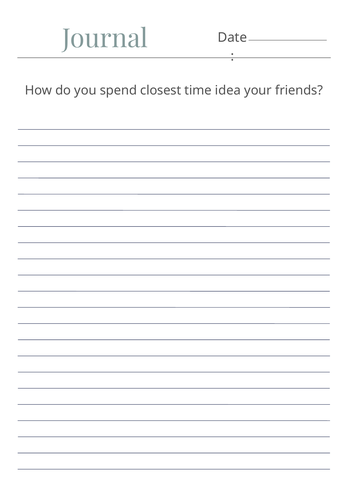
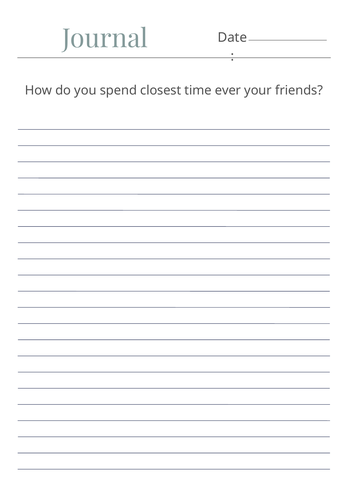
idea: idea -> ever
